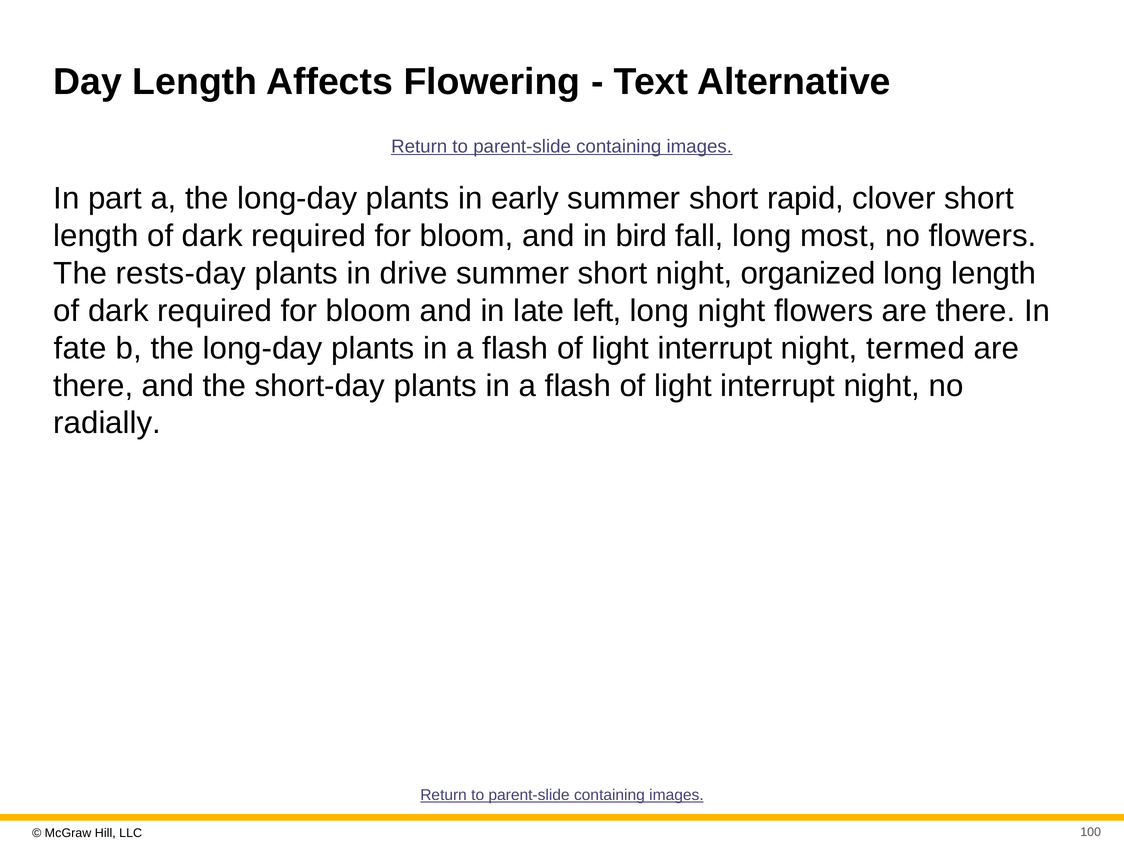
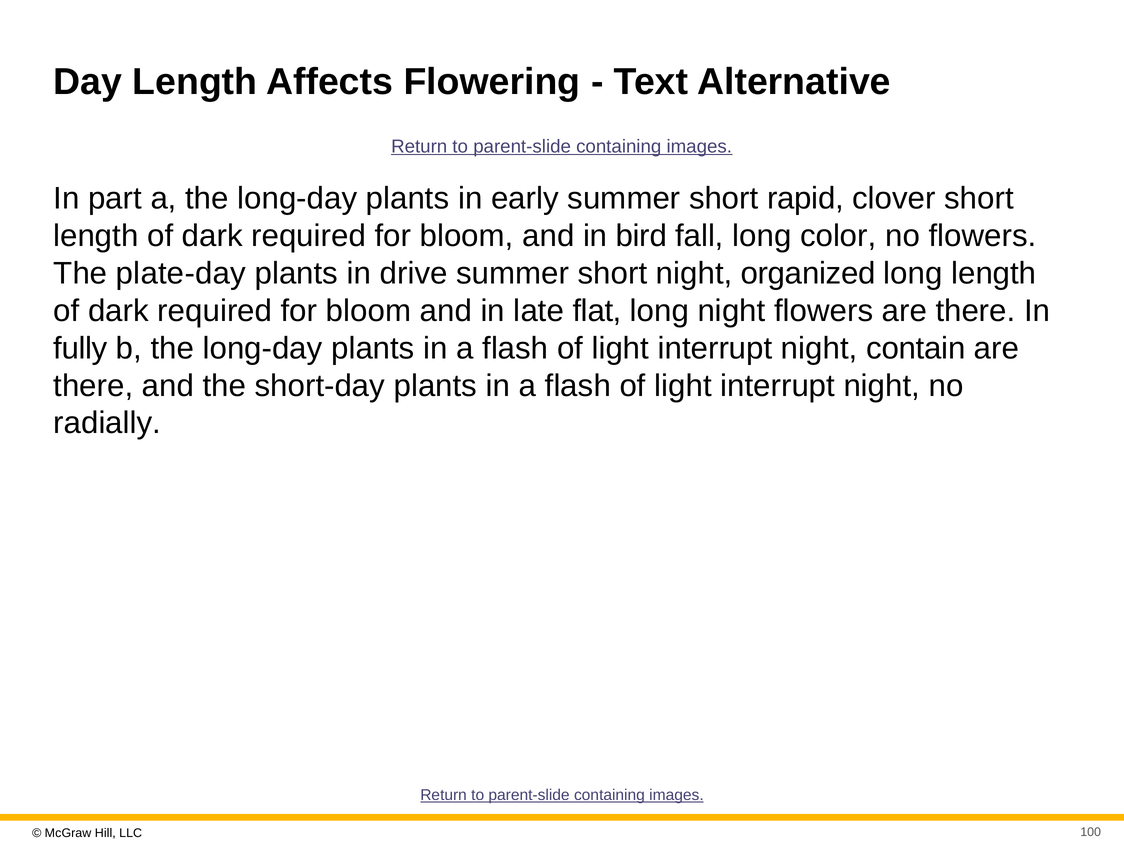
most: most -> color
rests-day: rests-day -> plate-day
left: left -> flat
fate: fate -> fully
termed: termed -> contain
